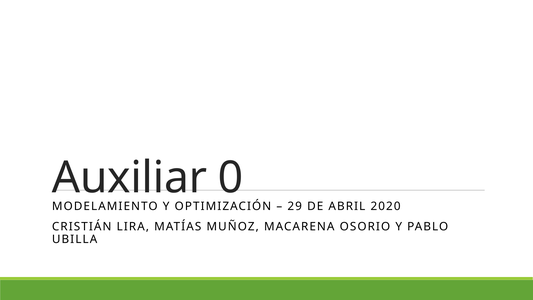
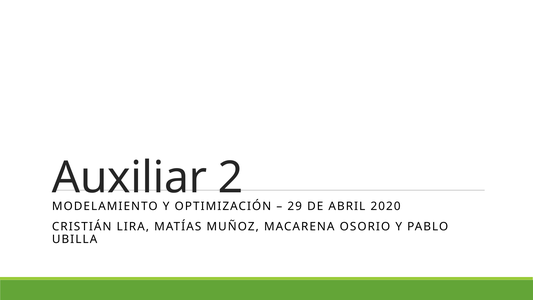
0: 0 -> 2
